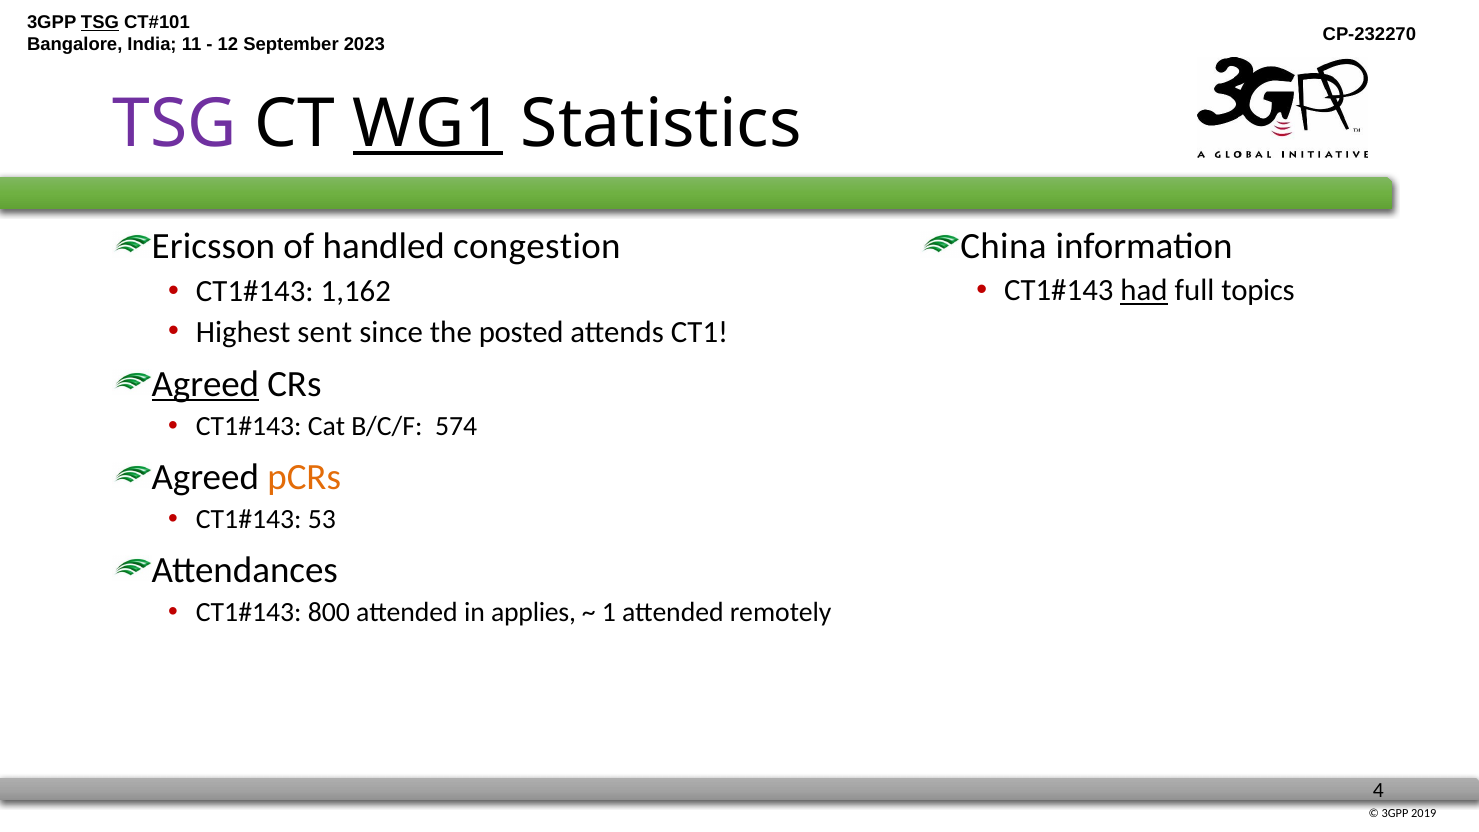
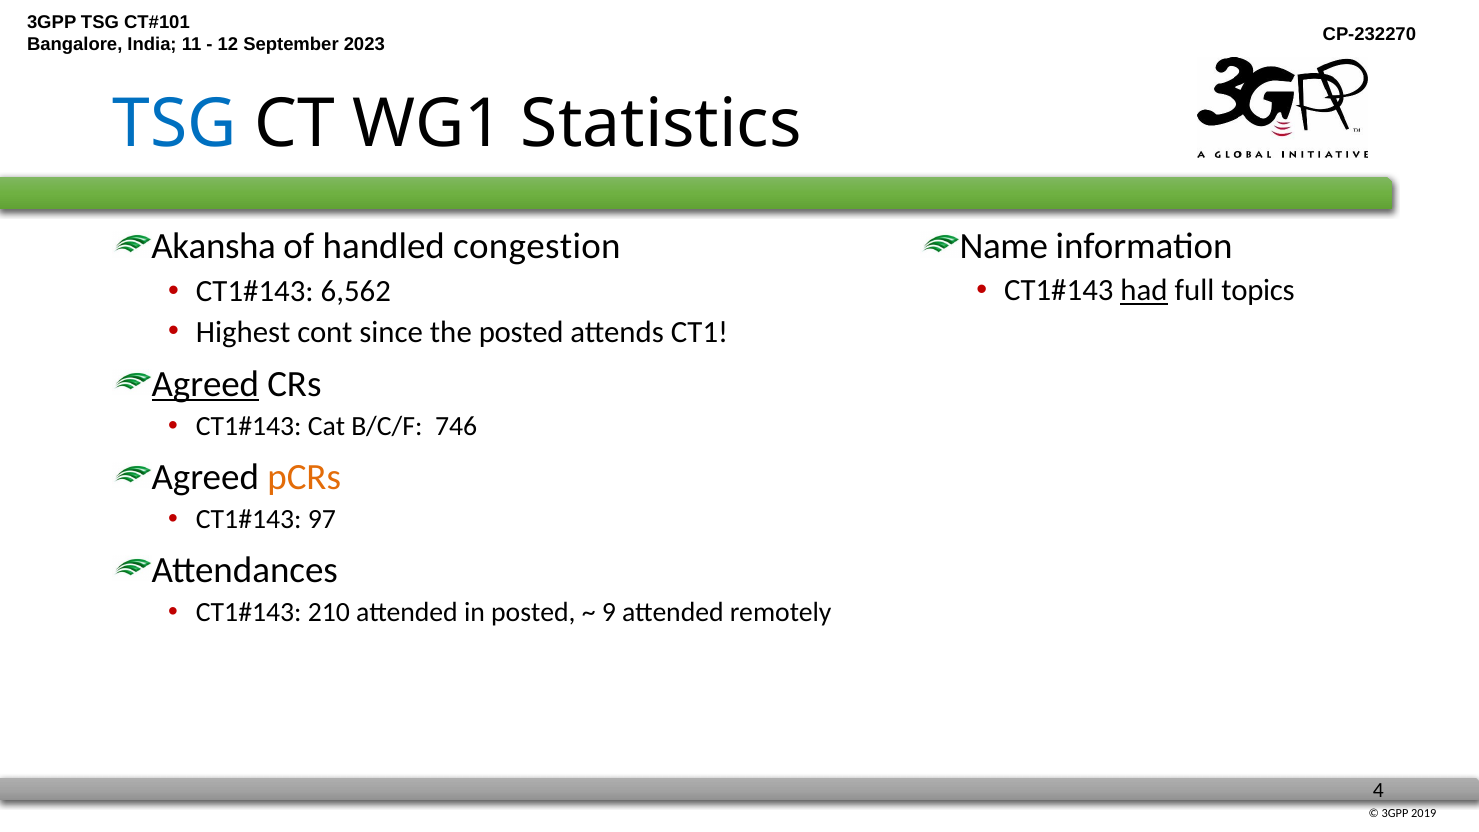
TSG at (100, 22) underline: present -> none
TSG at (175, 124) colour: purple -> blue
WG1 underline: present -> none
China: China -> Name
Ericsson: Ericsson -> Akansha
1,162: 1,162 -> 6,562
sent: sent -> cont
574: 574 -> 746
53: 53 -> 97
800: 800 -> 210
in applies: applies -> posted
1: 1 -> 9
